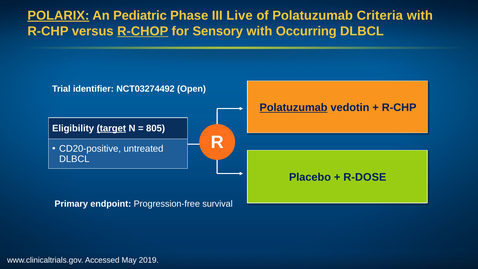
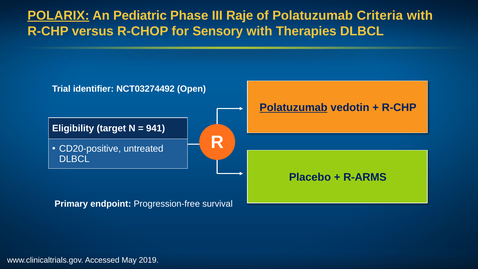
Live: Live -> Raje
R-CHOP underline: present -> none
Occurring: Occurring -> Therapies
target underline: present -> none
805: 805 -> 941
R-DOSE: R-DOSE -> R-ARMS
